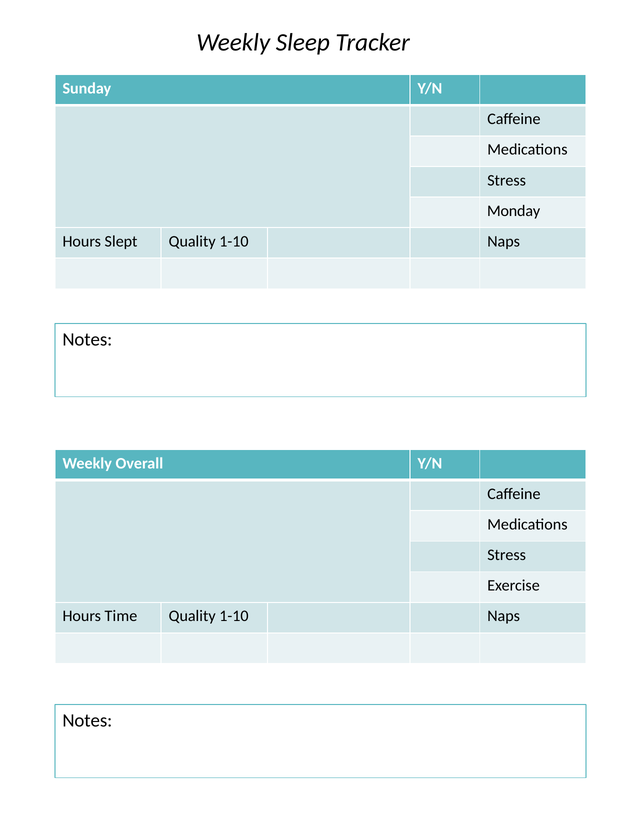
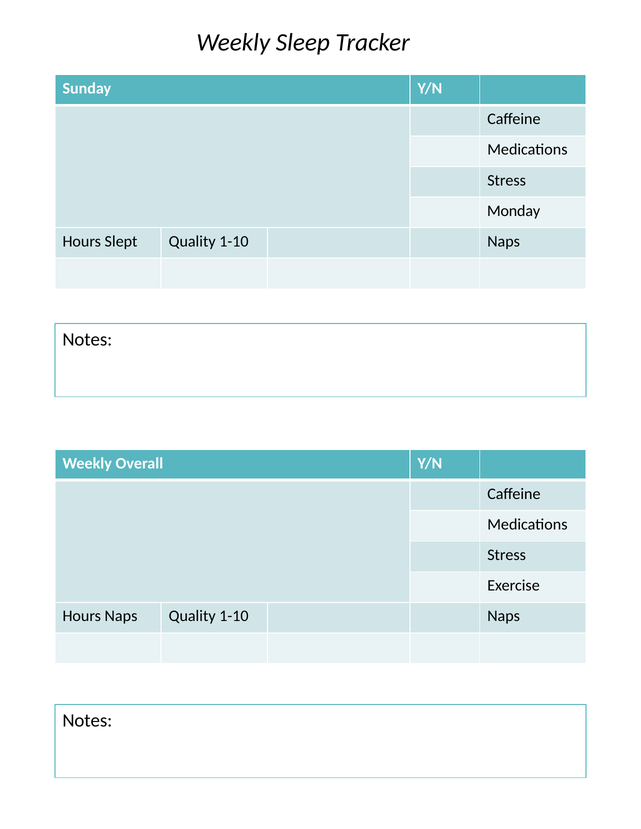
Hours Time: Time -> Naps
